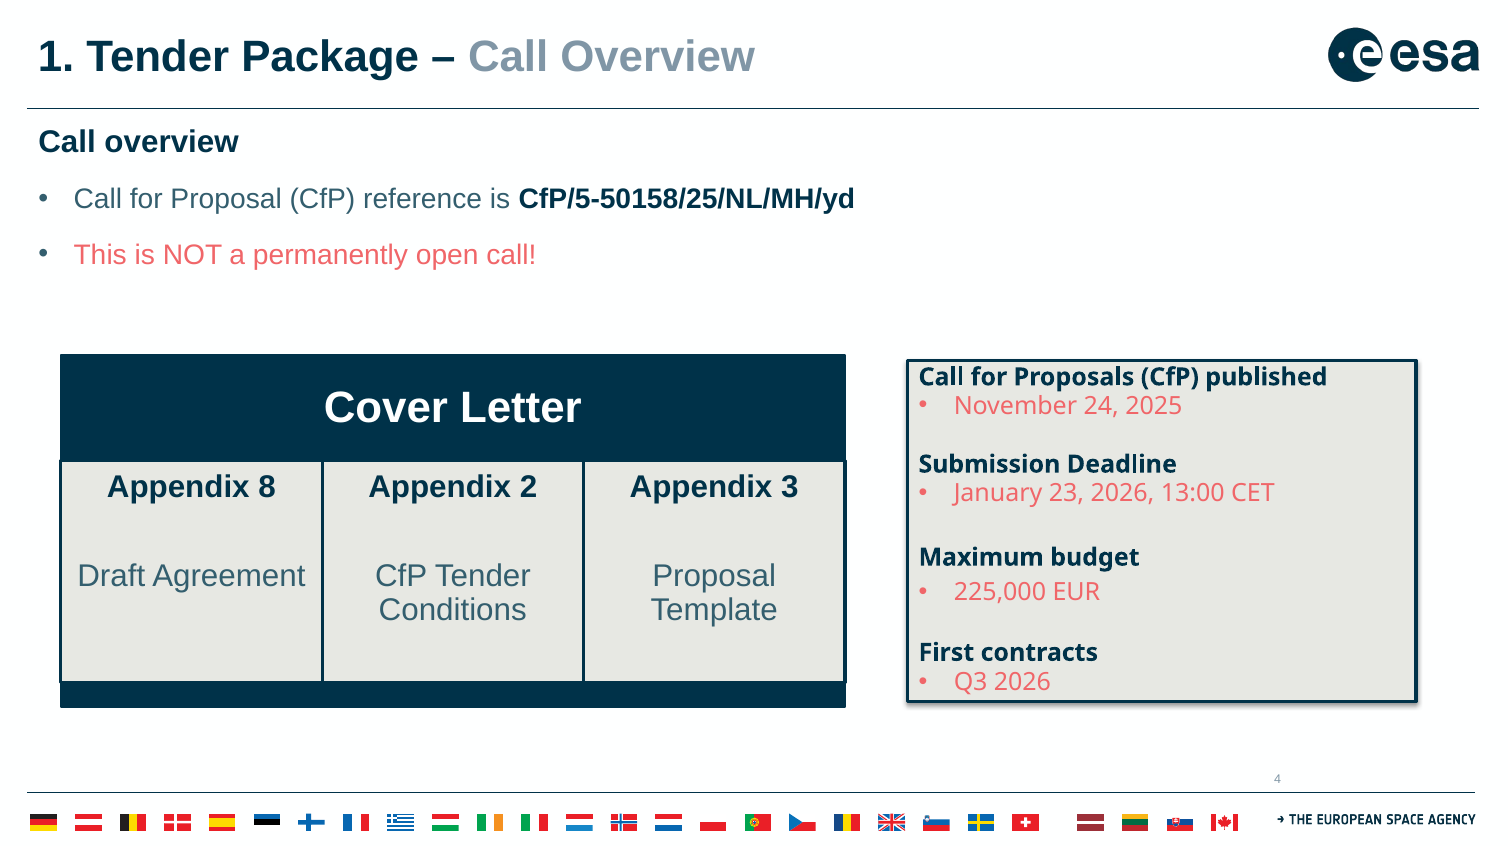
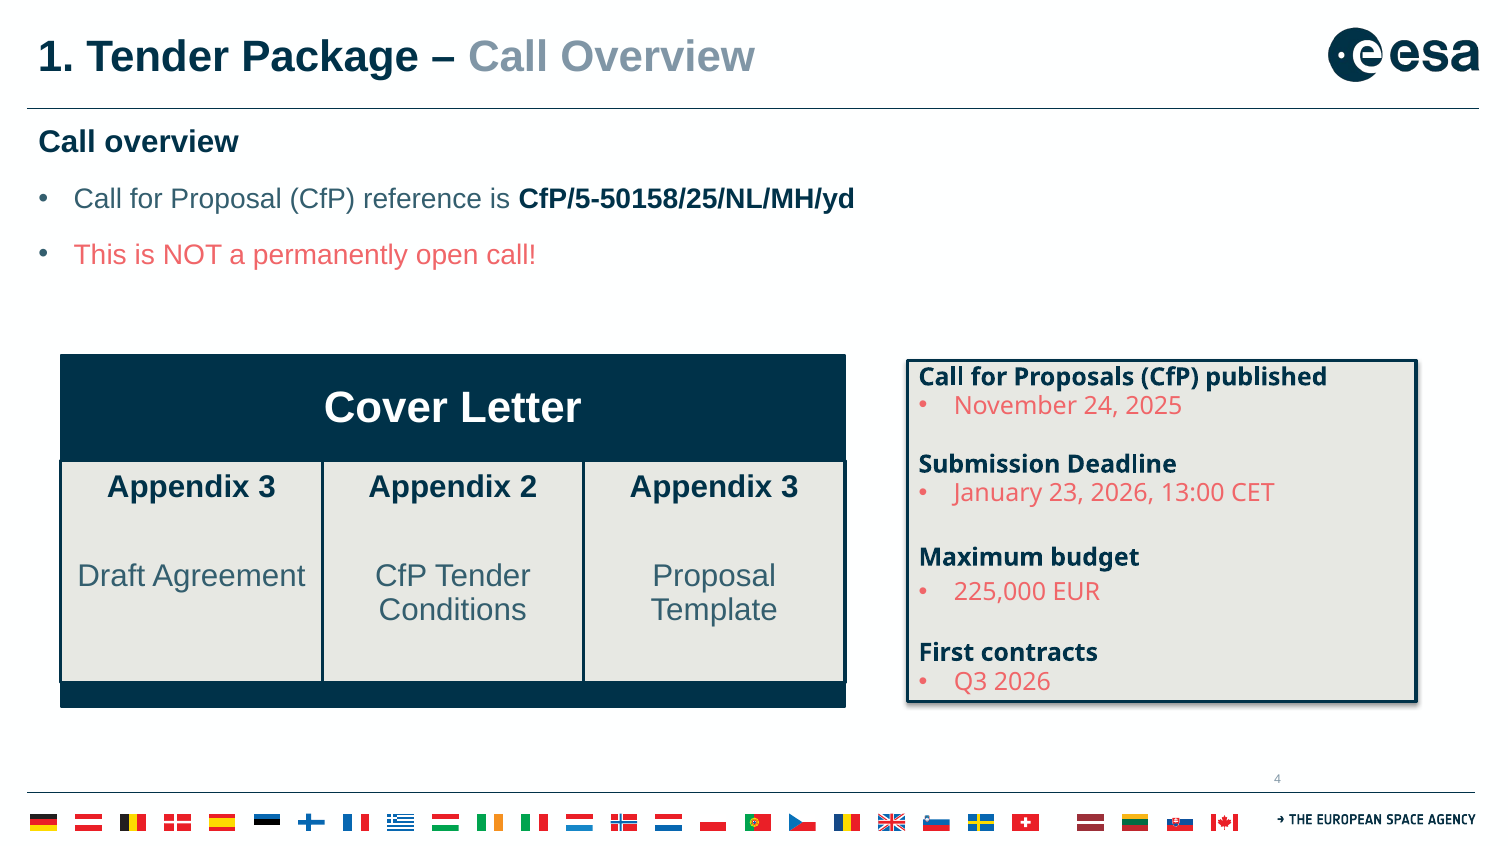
8 at (267, 487): 8 -> 3
